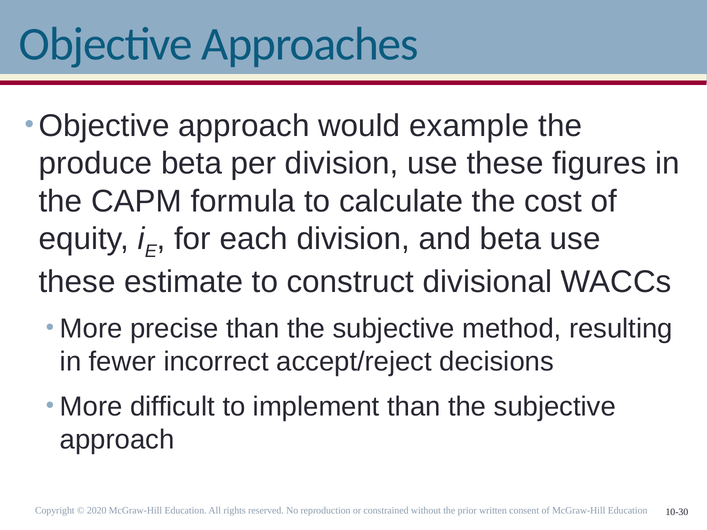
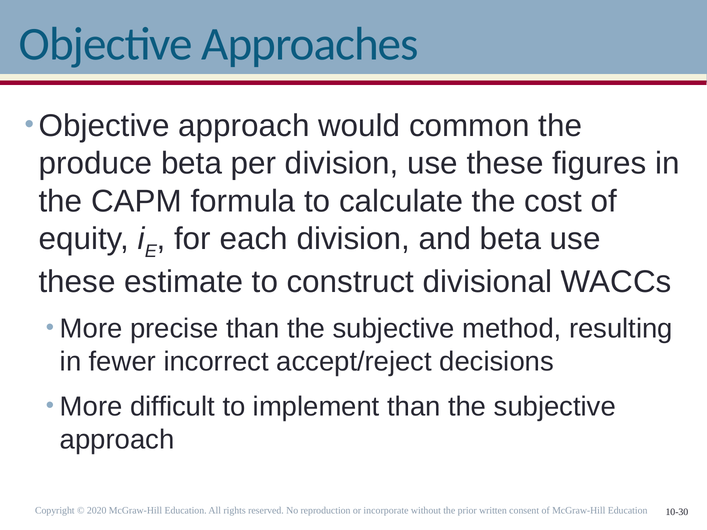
example: example -> common
constrained: constrained -> incorporate
